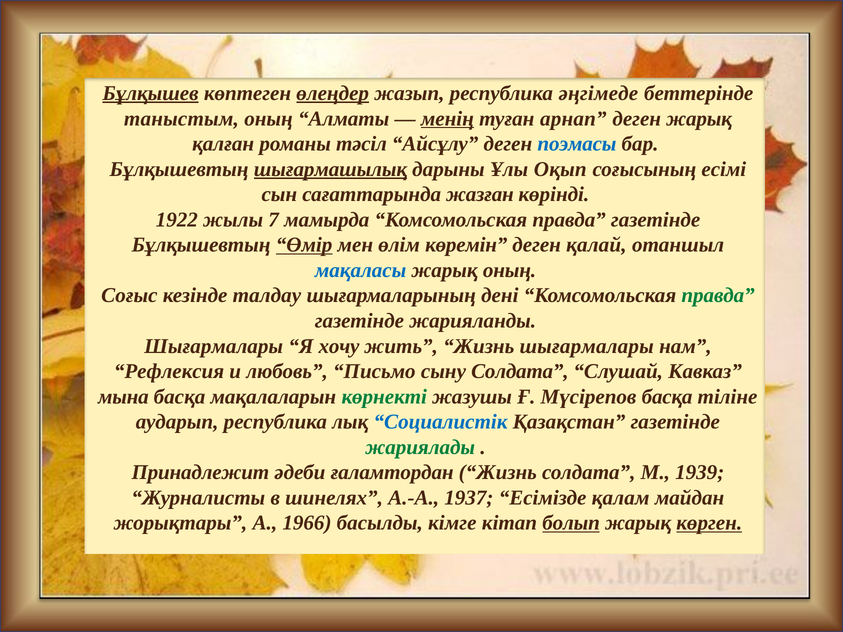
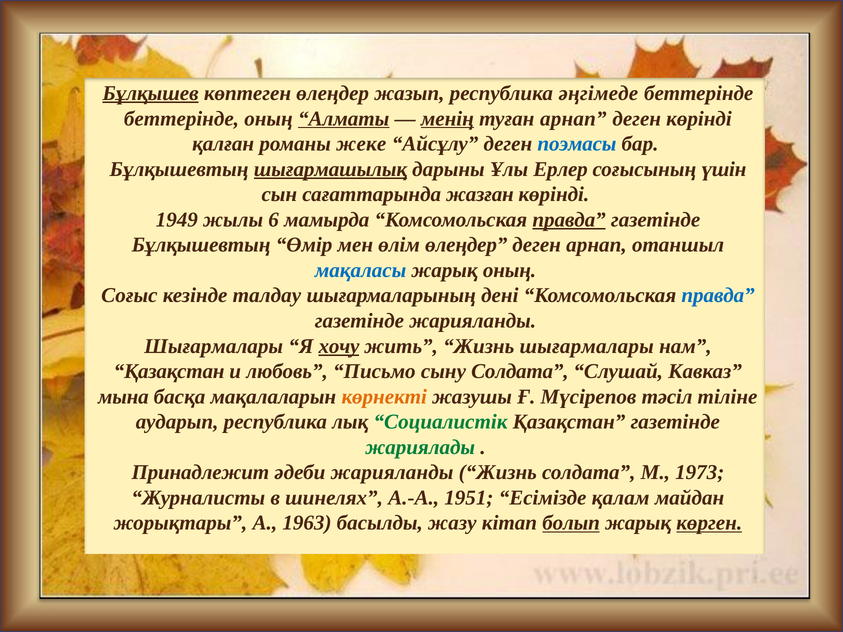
өлеңдер at (333, 93) underline: present -> none
таныстым at (181, 119): таныстым -> беттерінде
Алматы underline: none -> present
деген жарық: жарық -> көрінді
тәсіл: тәсіл -> жеке
Оқып: Оқып -> Ерлер
есімі: есімі -> үшін
1922: 1922 -> 1949
7: 7 -> 6
правда at (569, 220) underline: none -> present
Өмір underline: present -> none
өлім көремін: көремін -> өлеңдер
деген қалай: қалай -> арнап
правда at (718, 296) colour: green -> blue
хочу underline: none -> present
Рефлексия at (169, 371): Рефлексия -> Қазақстан
көрнекті colour: green -> orange
Мүсірепов басқа: басқа -> тәсіл
Социалистік colour: blue -> green
әдеби ғаламтордан: ғаламтордан -> жарияланды
1939: 1939 -> 1973
1937: 1937 -> 1951
1966: 1966 -> 1963
кімге: кімге -> жазу
